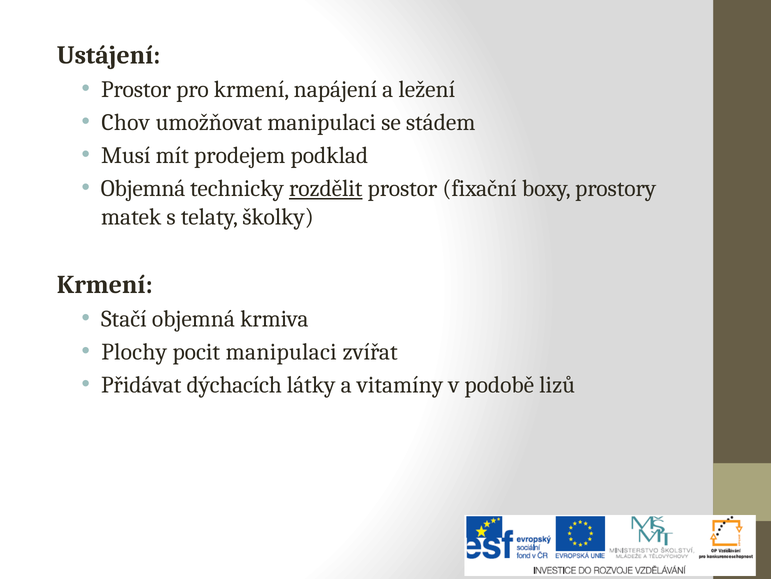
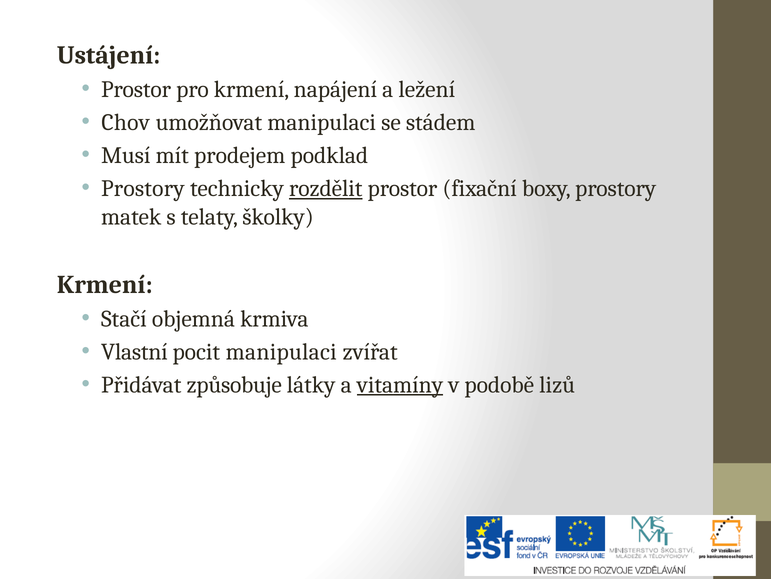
Objemná at (143, 188): Objemná -> Prostory
Plochy: Plochy -> Vlastní
dýchacích: dýchacích -> způsobuje
vitamíny underline: none -> present
